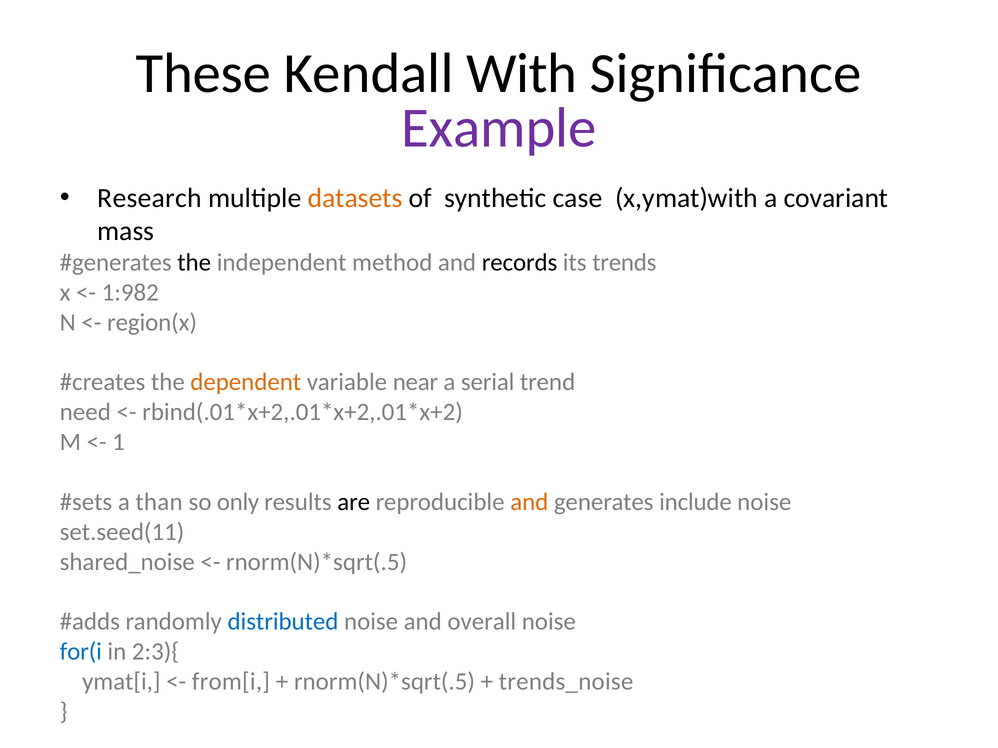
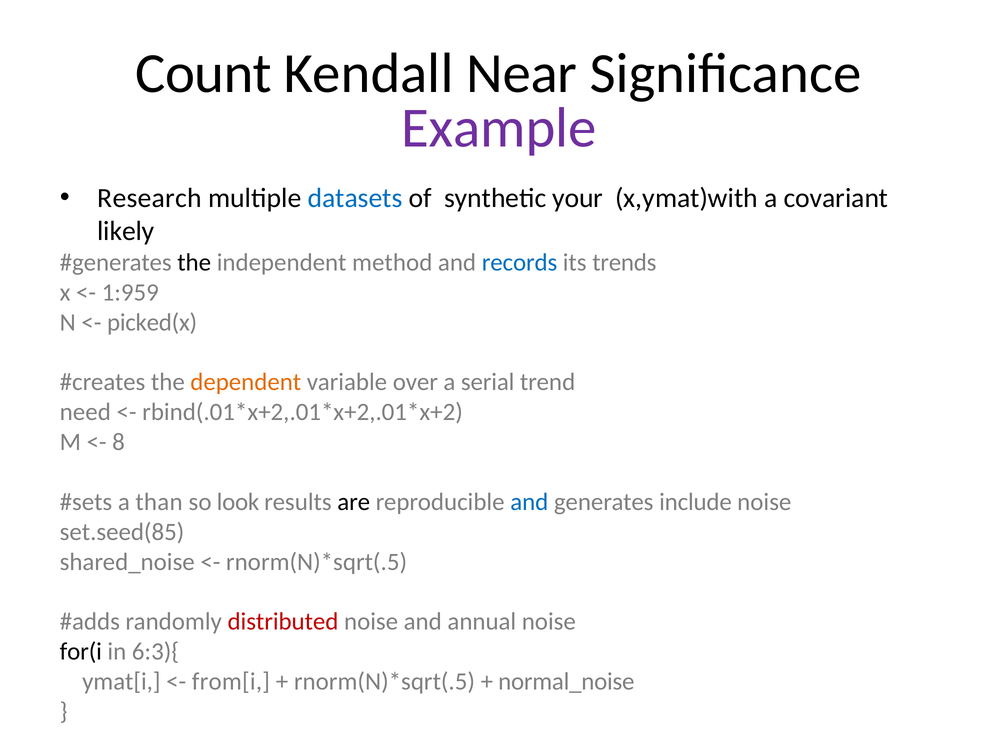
These: These -> Count
With: With -> Near
datasets colour: orange -> blue
case: case -> your
mass: mass -> likely
records colour: black -> blue
1:982: 1:982 -> 1:959
region(x: region(x -> picked(x
near: near -> over
1: 1 -> 8
only: only -> look
and at (529, 502) colour: orange -> blue
set.seed(11: set.seed(11 -> set.seed(85
distributed colour: blue -> red
overall: overall -> annual
for(i colour: blue -> black
2:3){: 2:3){ -> 6:3){
trends_noise: trends_noise -> normal_noise
